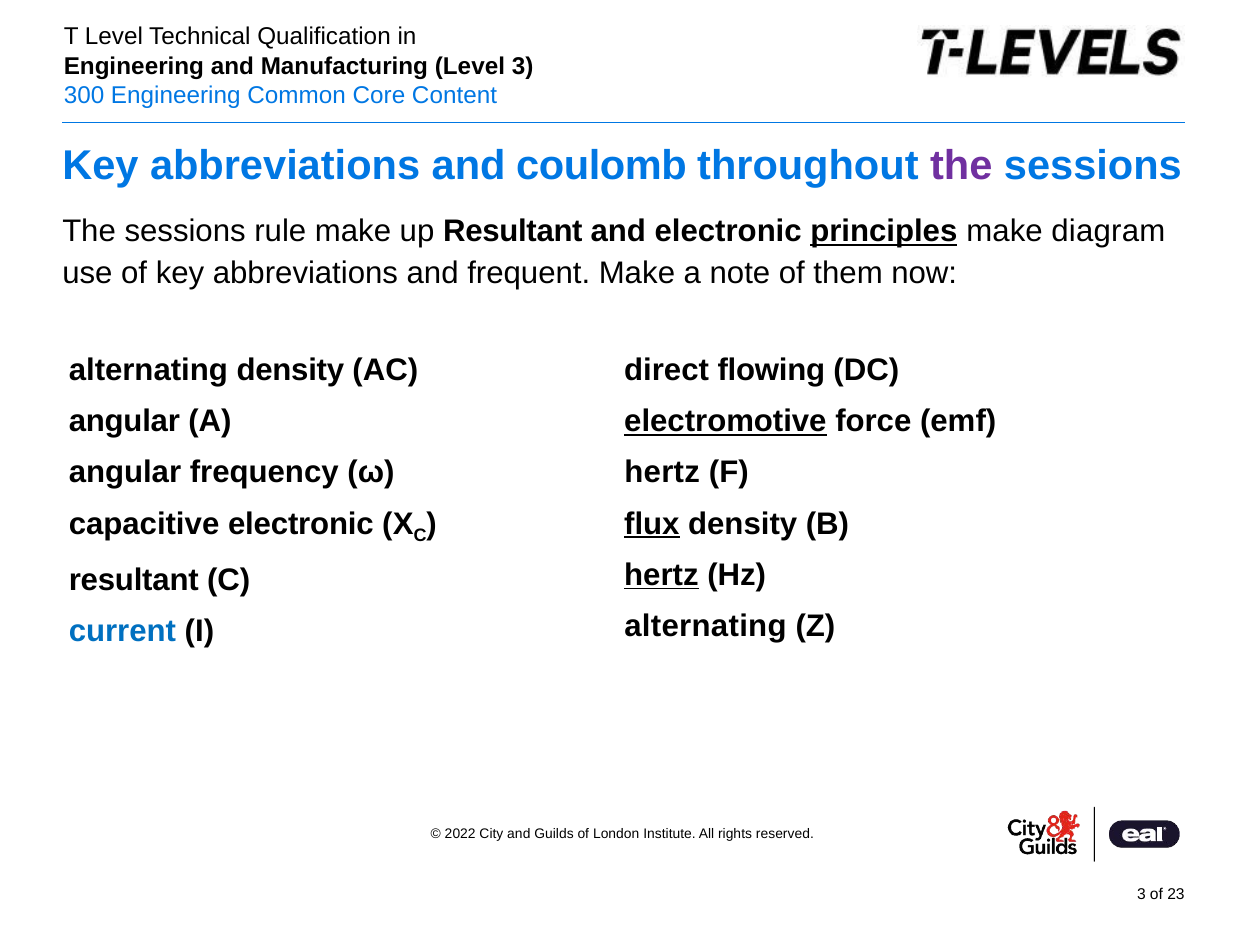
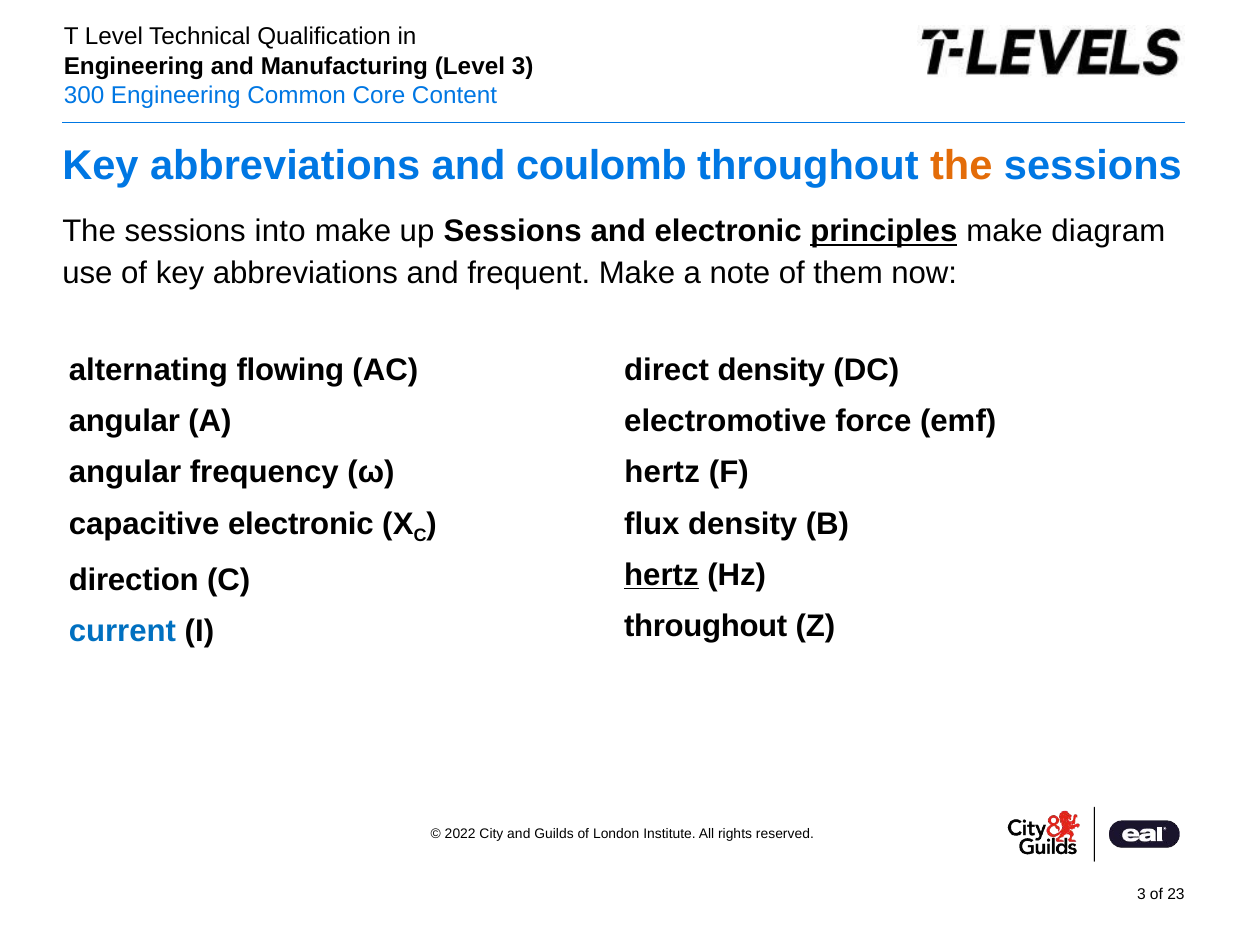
the at (961, 165) colour: purple -> orange
rule: rule -> into
up Resultant: Resultant -> Sessions
alternating density: density -> flowing
direct flowing: flowing -> density
electromotive underline: present -> none
flux underline: present -> none
resultant at (134, 580): resultant -> direction
alternating at (705, 626): alternating -> throughout
